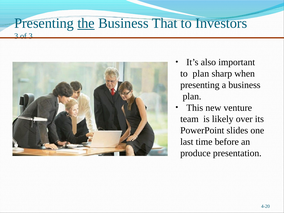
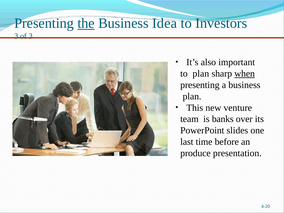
That: That -> Idea
when underline: none -> present
likely: likely -> banks
